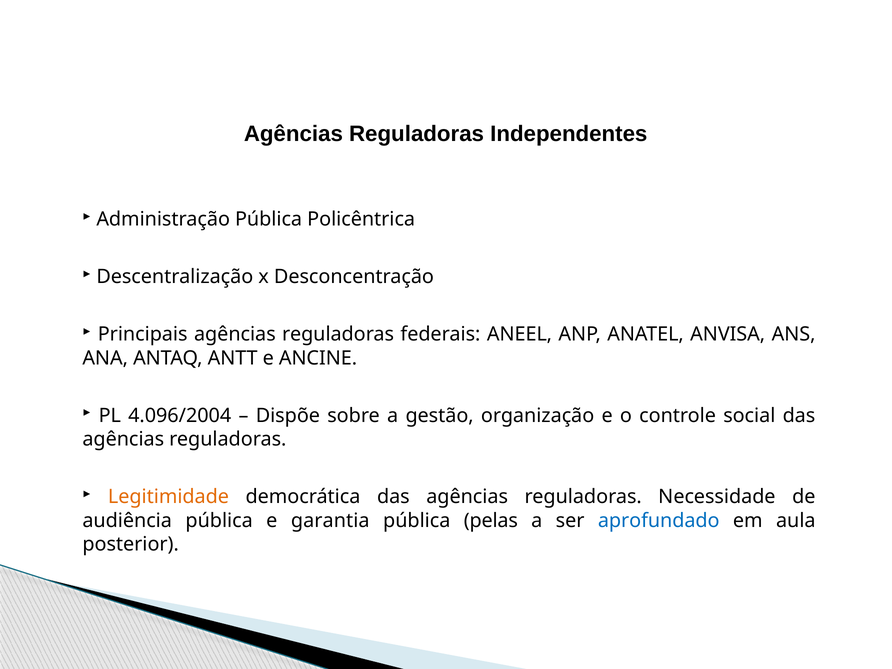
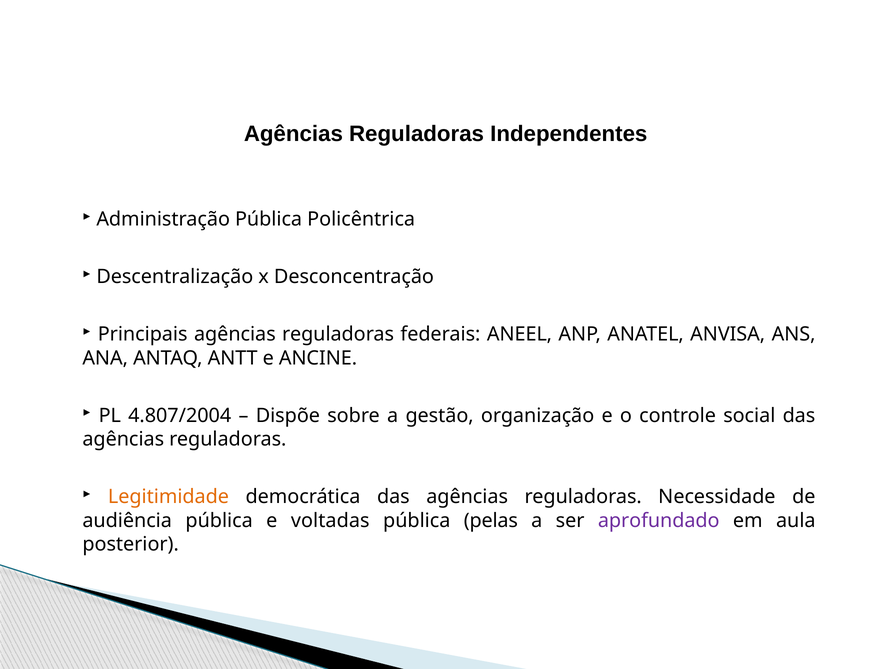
4.096/2004: 4.096/2004 -> 4.807/2004
garantia: garantia -> voltadas
aprofundado colour: blue -> purple
